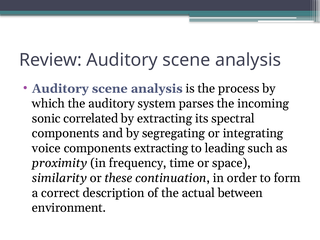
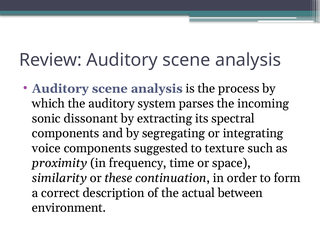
correlated: correlated -> dissonant
components extracting: extracting -> suggested
leading: leading -> texture
